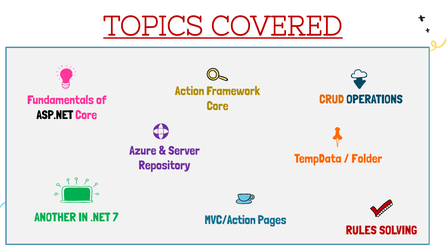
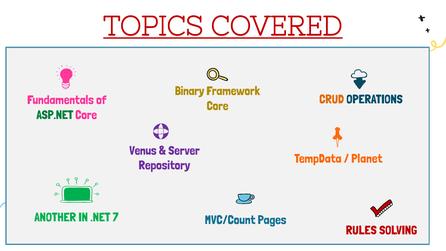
Action: Action -> Binary
ASP.NET colour: black -> green
Azure: Azure -> Venus
Folder: Folder -> Planet
MVC/Action: MVC/Action -> MVC/Count
